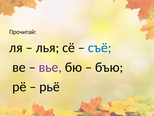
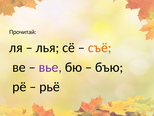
съё colour: blue -> orange
